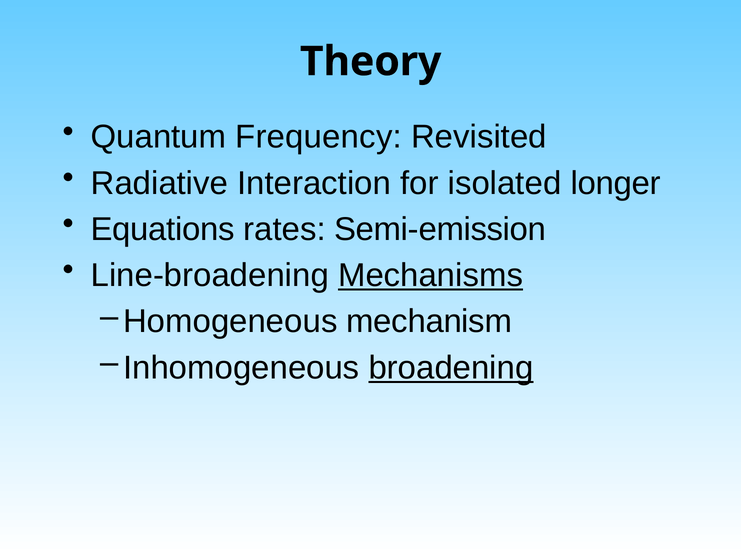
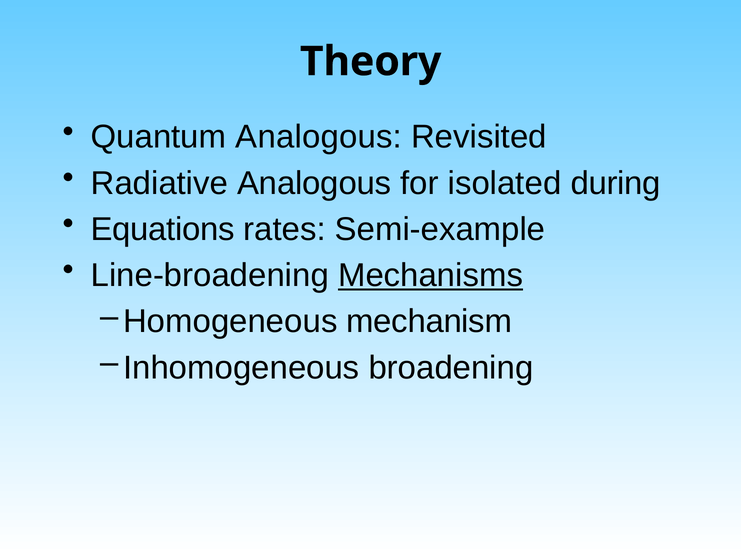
Quantum Frequency: Frequency -> Analogous
Radiative Interaction: Interaction -> Analogous
longer: longer -> during
Semi-emission: Semi-emission -> Semi-example
broadening underline: present -> none
